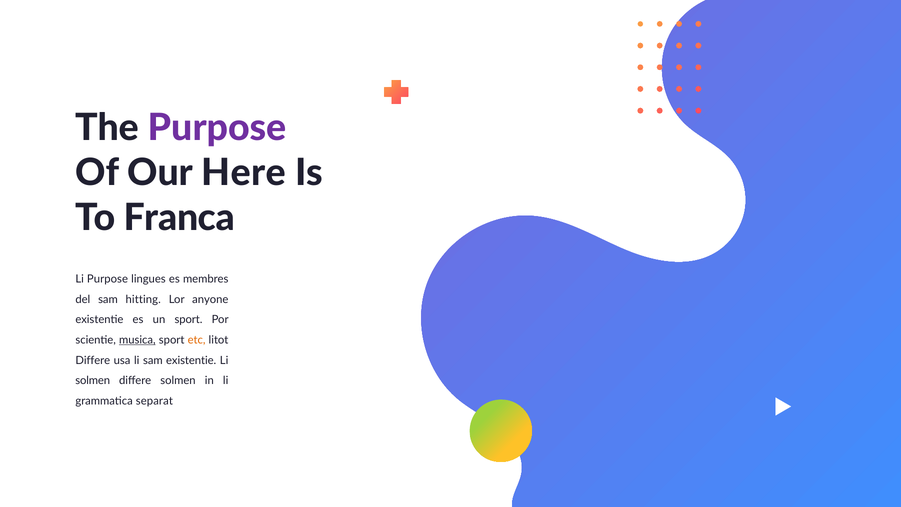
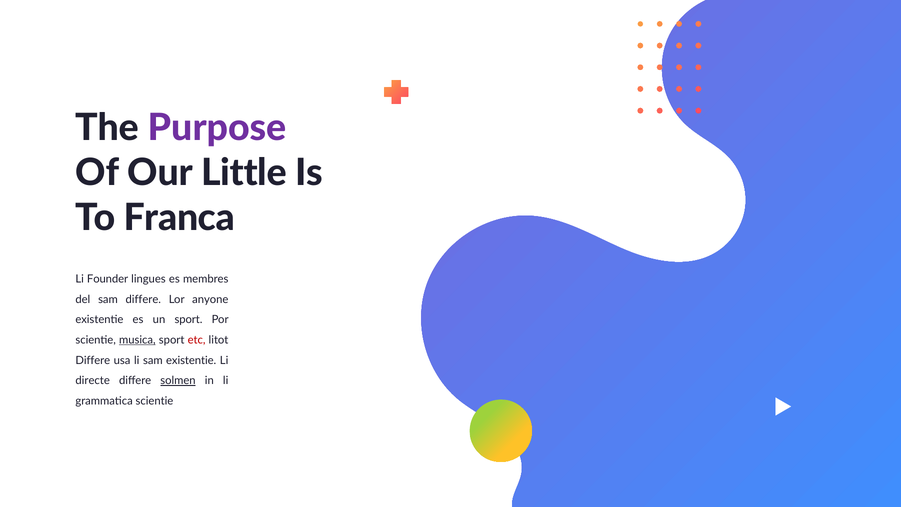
Here: Here -> Little
Li Purpose: Purpose -> Founder
sam hitting: hitting -> differe
etc colour: orange -> red
solmen at (93, 380): solmen -> directe
solmen at (178, 380) underline: none -> present
grammatica separat: separat -> scientie
